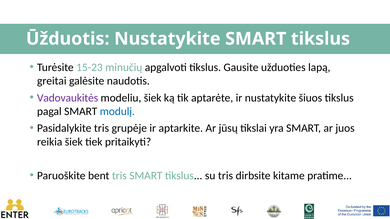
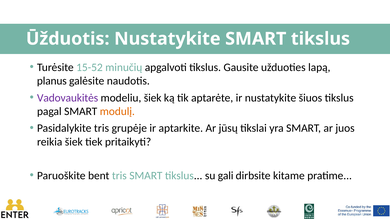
15-23: 15-23 -> 15-52
greitai: greitai -> planus
modulį colour: blue -> orange
su tris: tris -> gali
